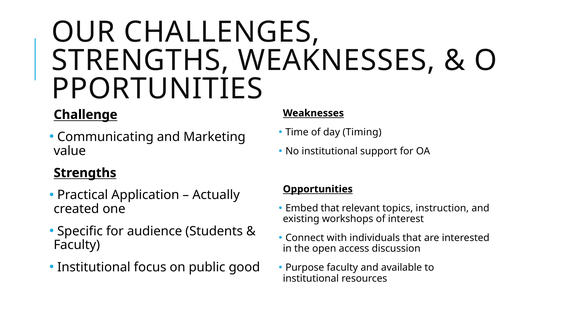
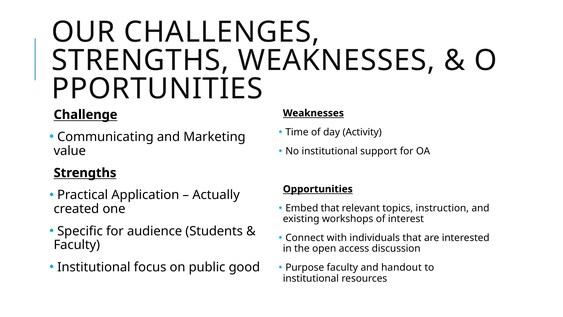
Timing: Timing -> Activity
available: available -> handout
